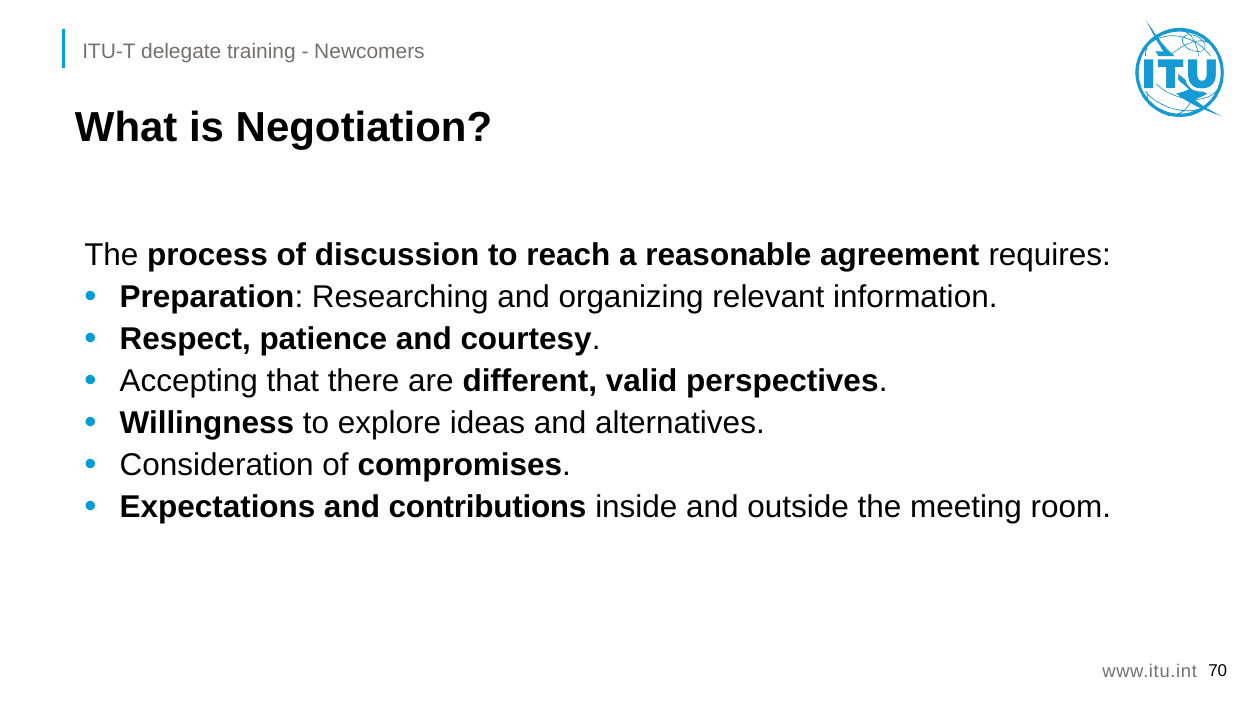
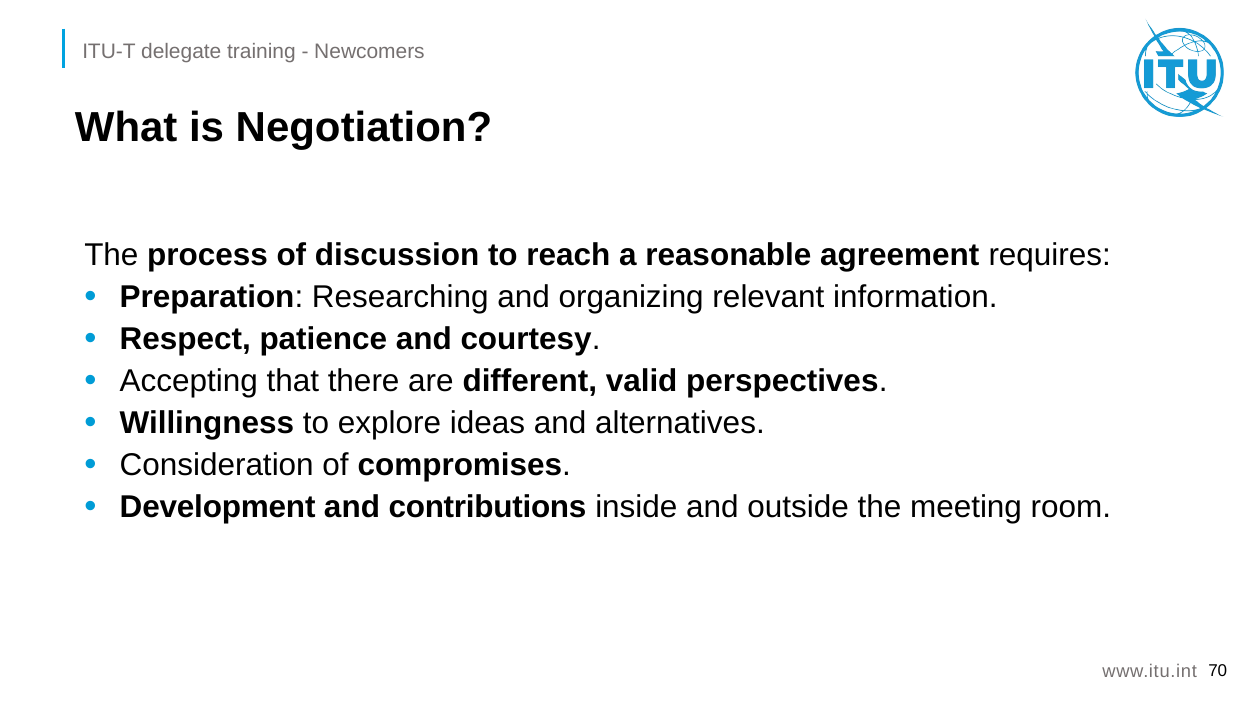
Expectations: Expectations -> Development
